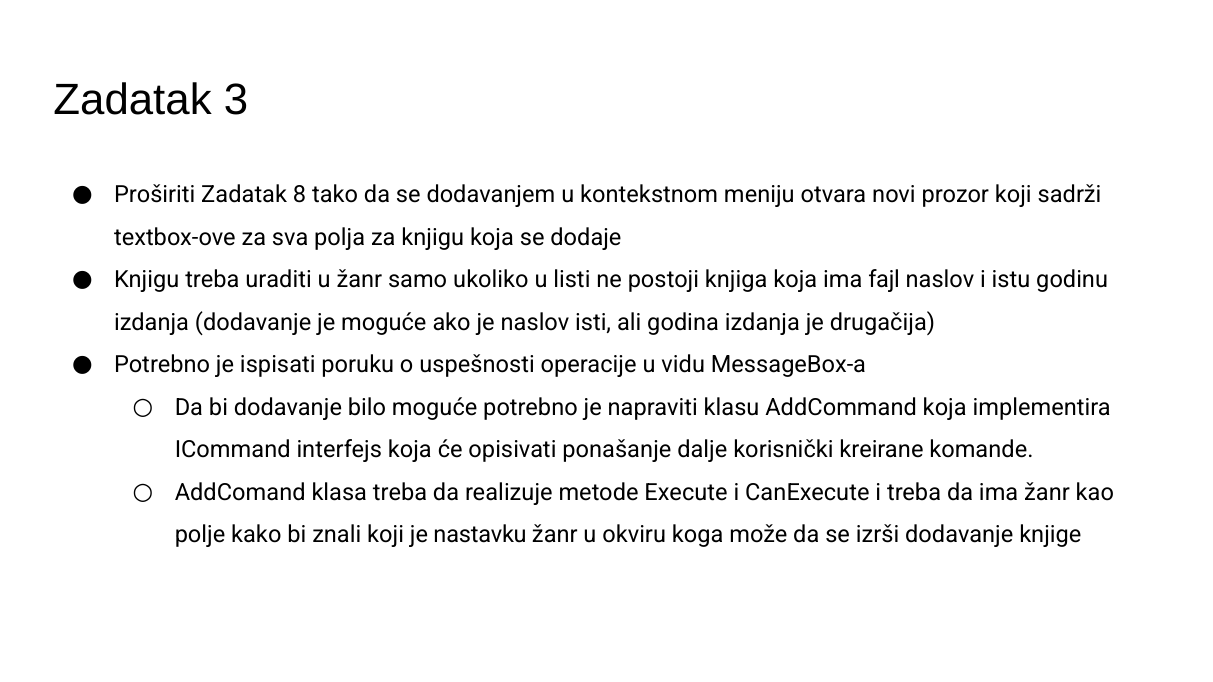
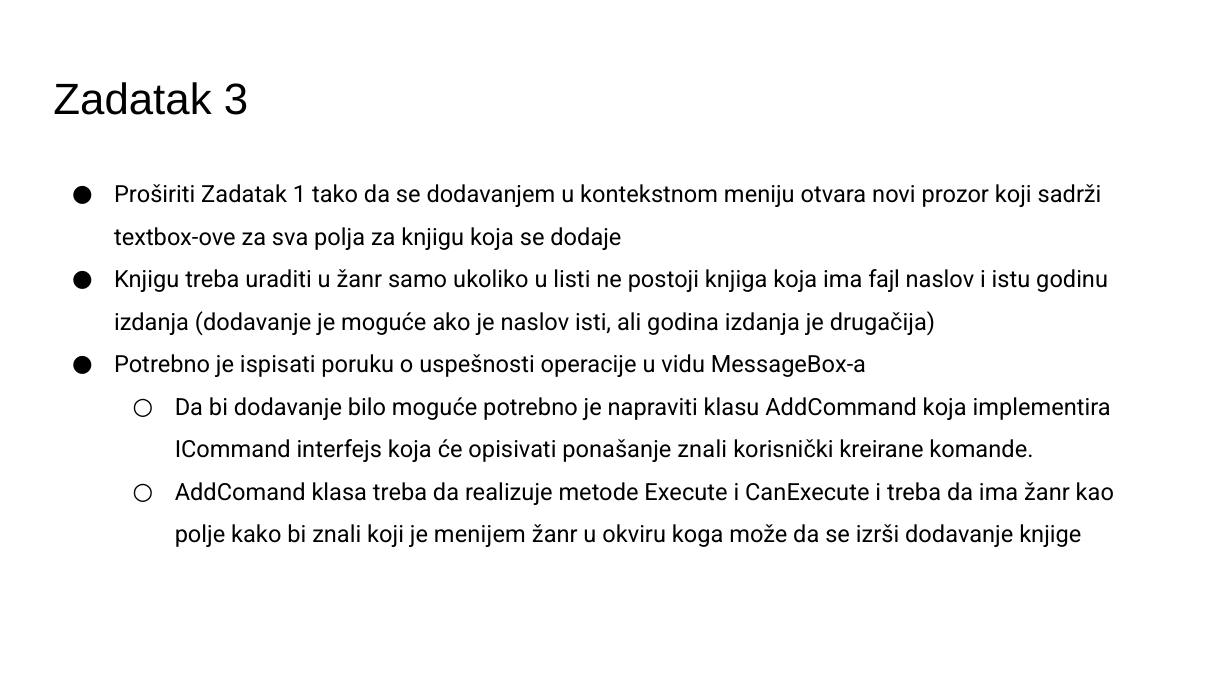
8: 8 -> 1
ponašanje dalje: dalje -> znali
nastavku: nastavku -> menijem
